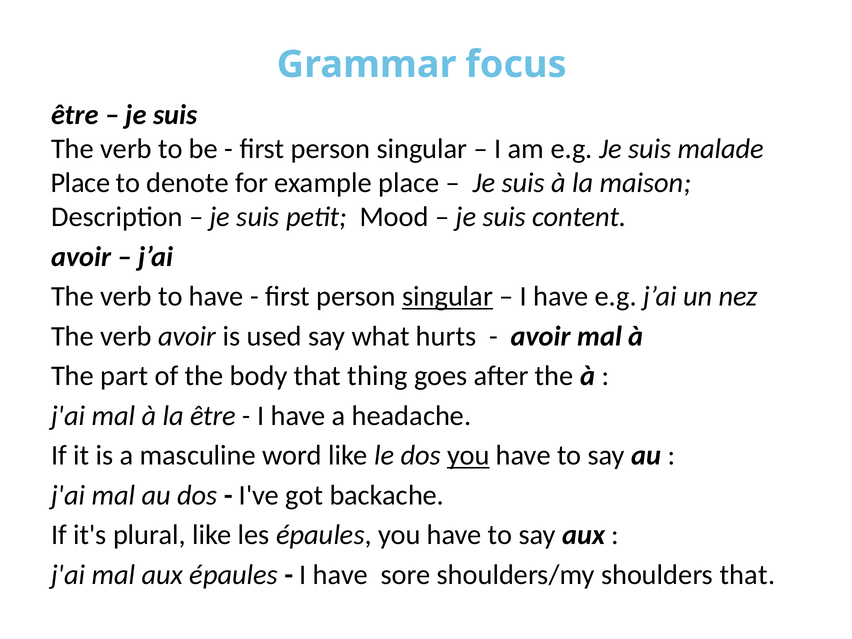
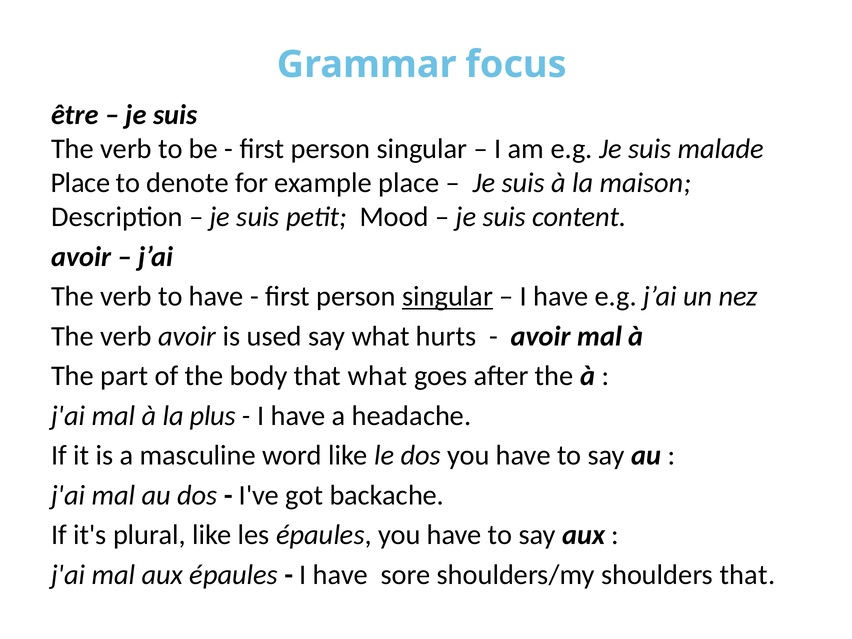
that thing: thing -> what
la être: être -> plus
you at (468, 455) underline: present -> none
